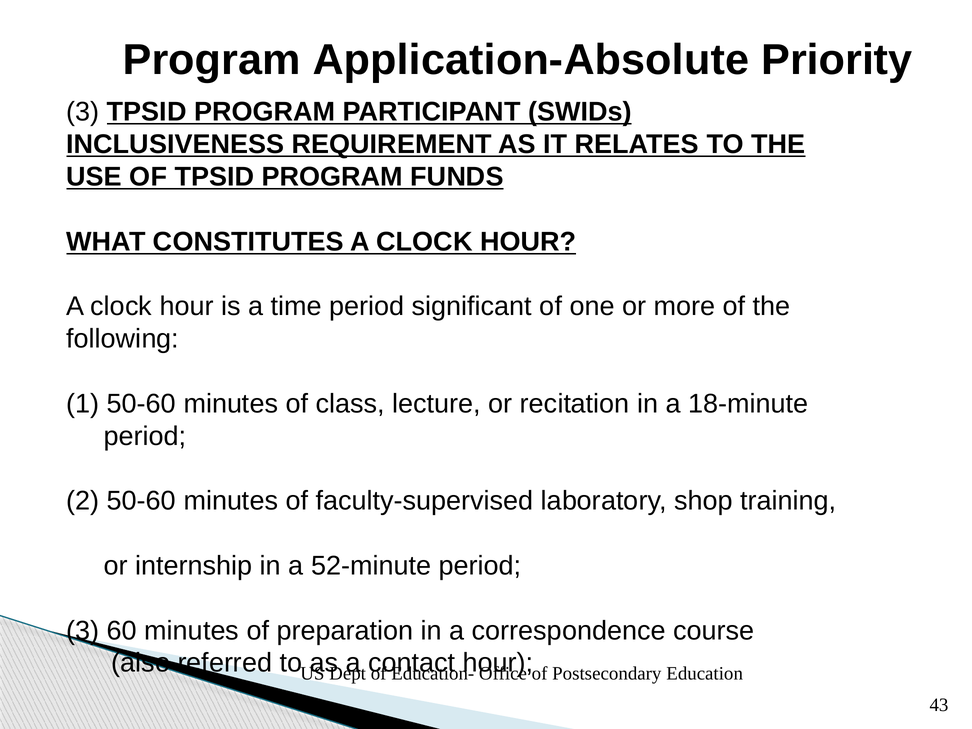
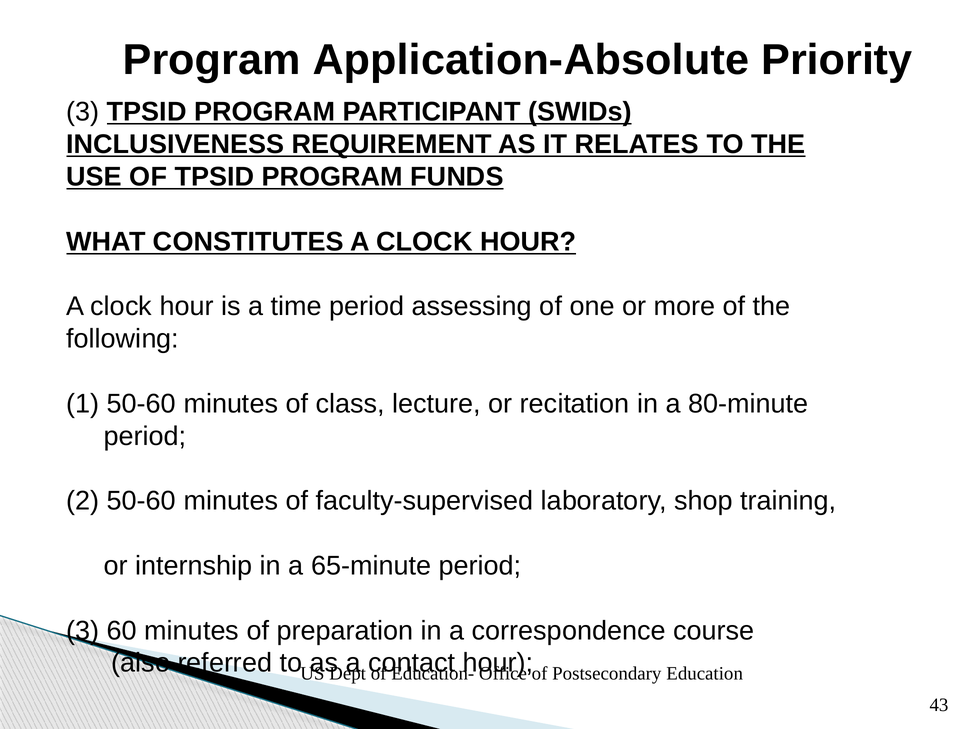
significant: significant -> assessing
18-minute: 18-minute -> 80-minute
52-minute: 52-minute -> 65-minute
